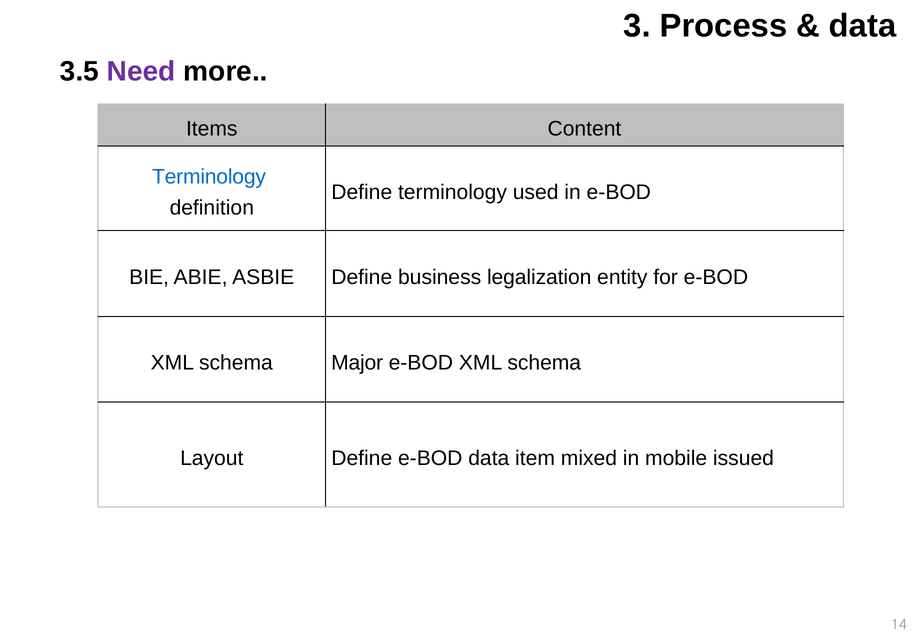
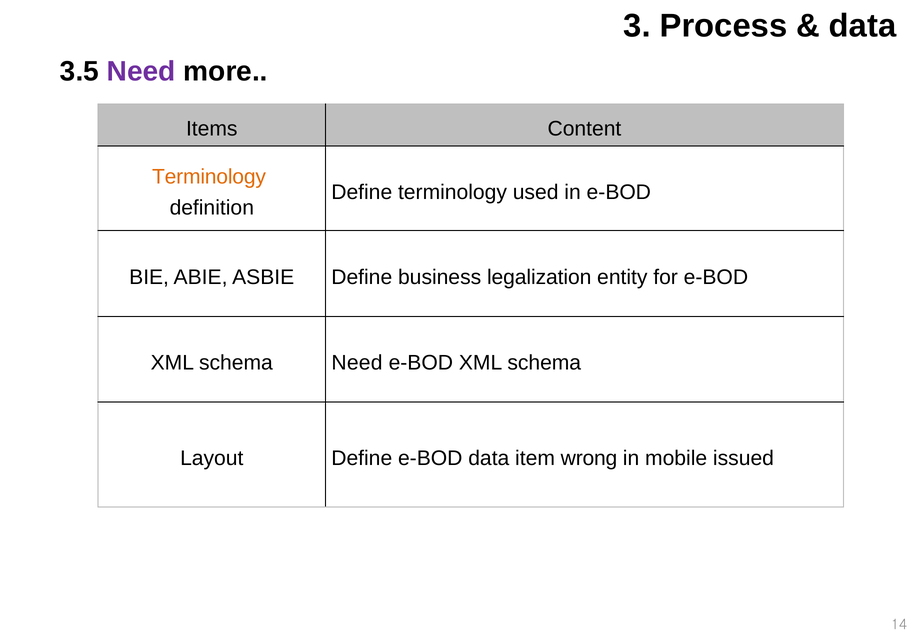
Terminology at (209, 177) colour: blue -> orange
schema Major: Major -> Need
mixed: mixed -> wrong
